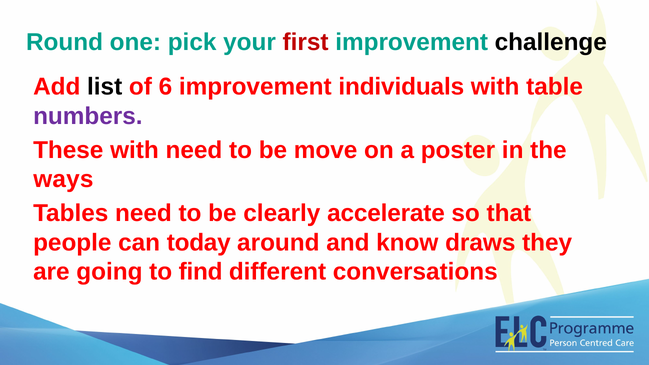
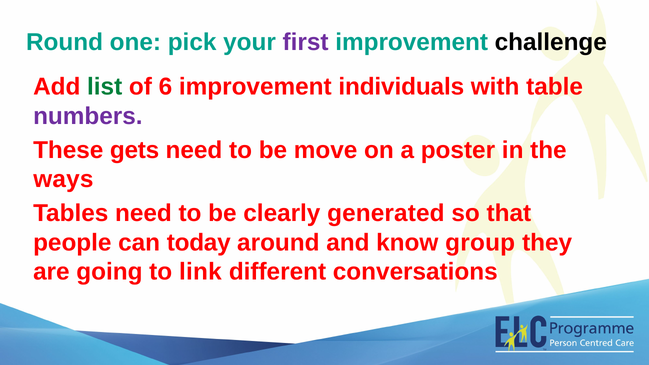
first colour: red -> purple
list colour: black -> green
These with: with -> gets
accelerate: accelerate -> generated
draws: draws -> group
find: find -> link
